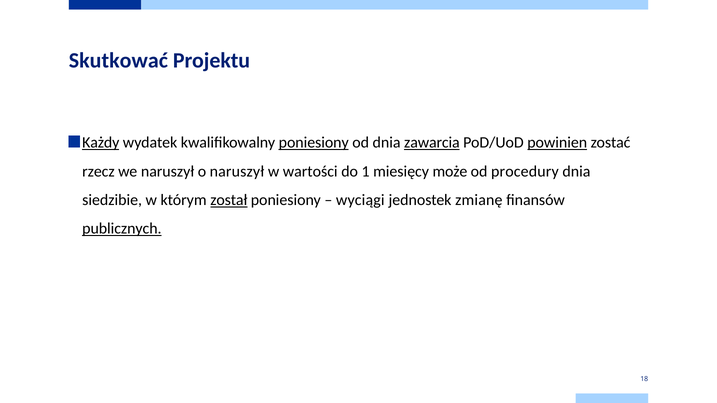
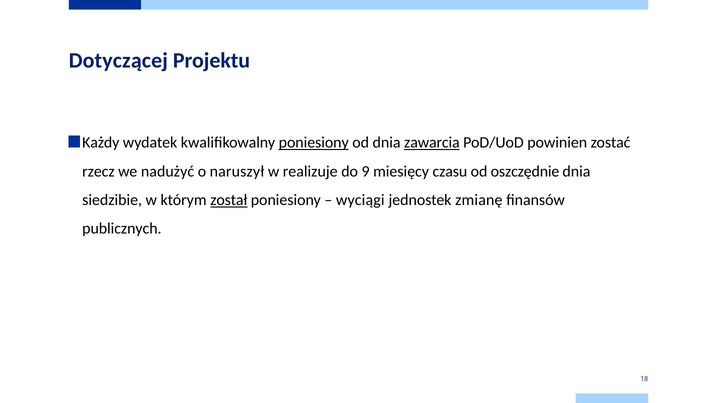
Skutkować: Skutkować -> Dotyczącej
Każdy underline: present -> none
powinien underline: present -> none
we naruszył: naruszył -> nadużyć
wartości: wartości -> realizuje
1: 1 -> 9
może: może -> czasu
procedury: procedury -> oszczędnie
publicznych underline: present -> none
